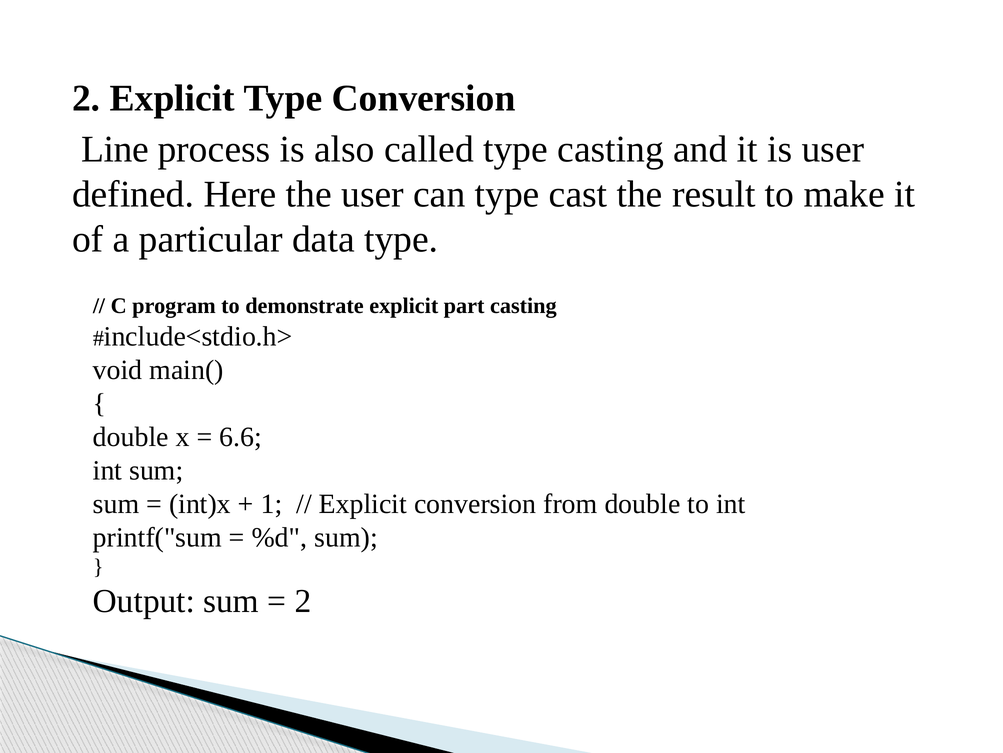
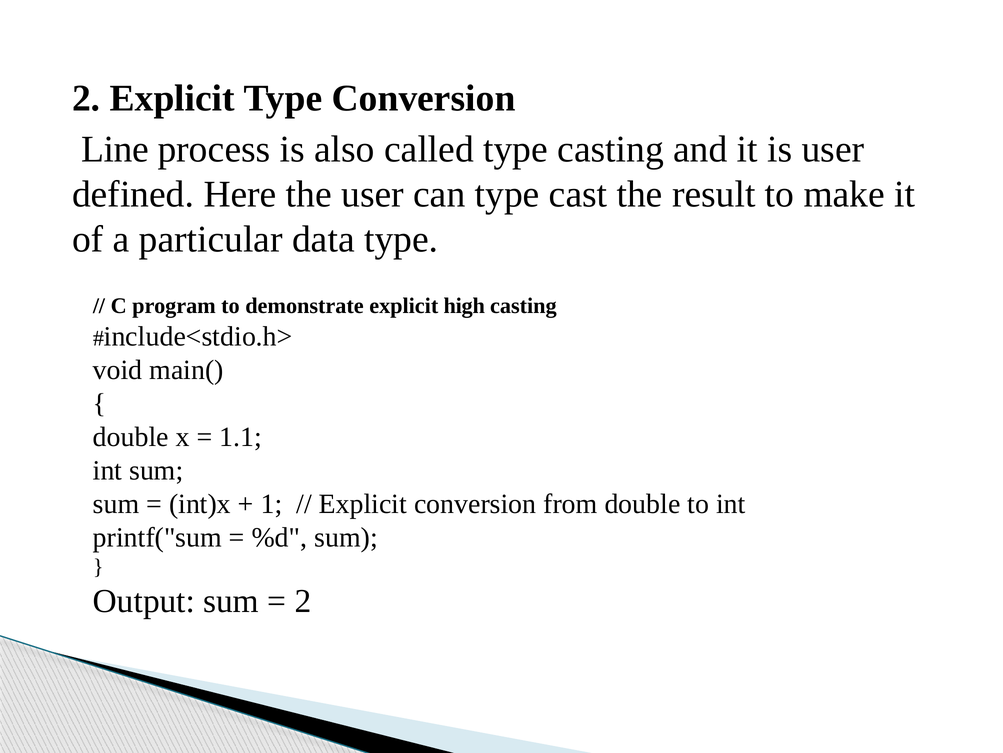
part: part -> high
6.6: 6.6 -> 1.1
